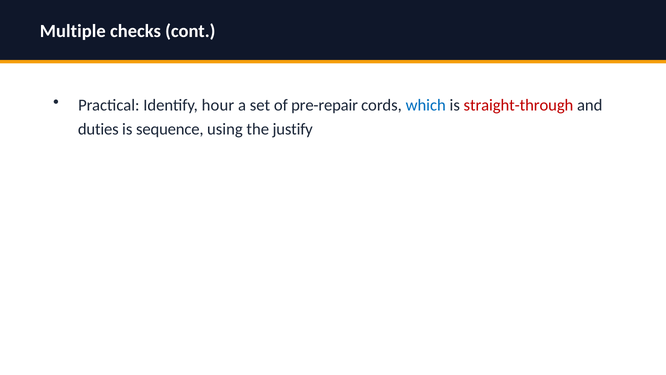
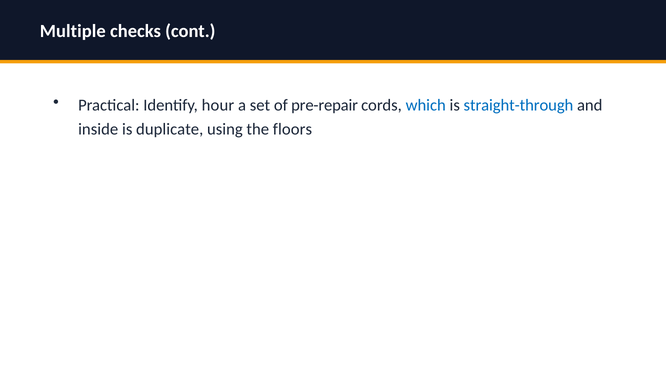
straight-through colour: red -> blue
duties: duties -> inside
sequence: sequence -> duplicate
justify: justify -> floors
